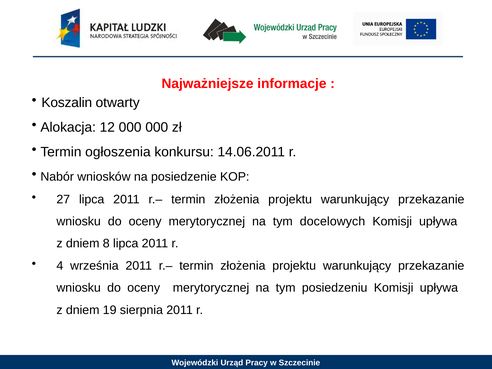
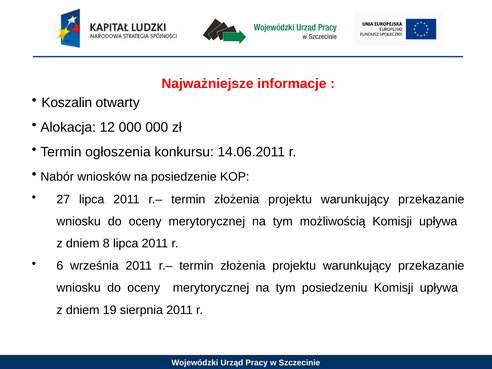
docelowych: docelowych -> możliwością
4: 4 -> 6
